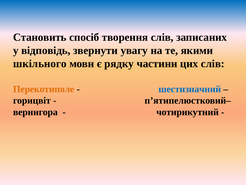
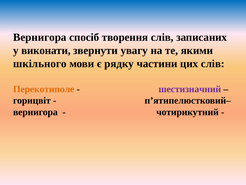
Становить at (40, 37): Становить -> Вернигора
відповідь: відповідь -> виконати
шестизначний colour: blue -> purple
